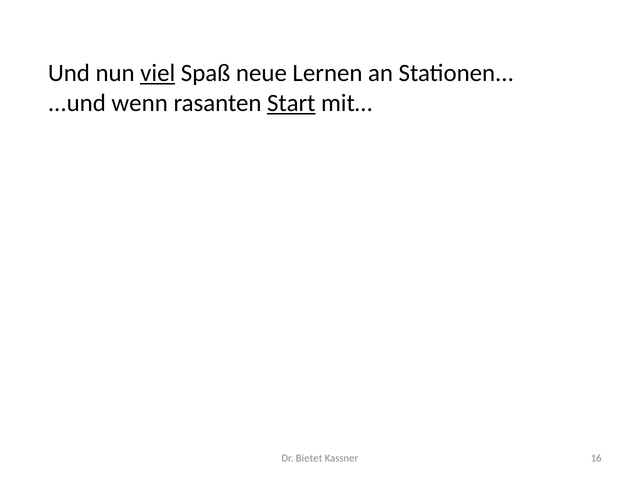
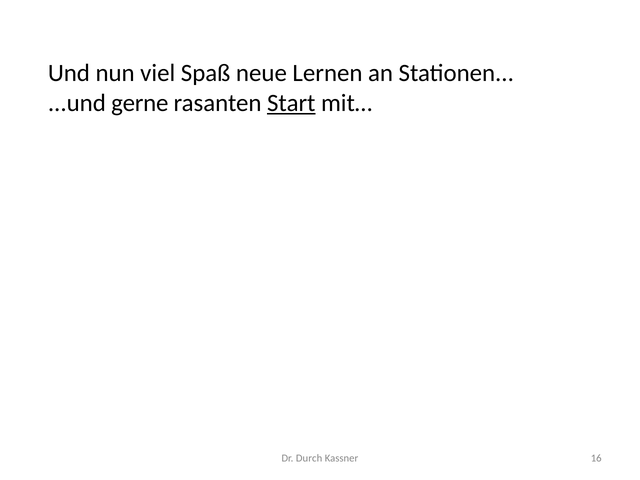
viel underline: present -> none
wenn: wenn -> gerne
Bietet: Bietet -> Durch
